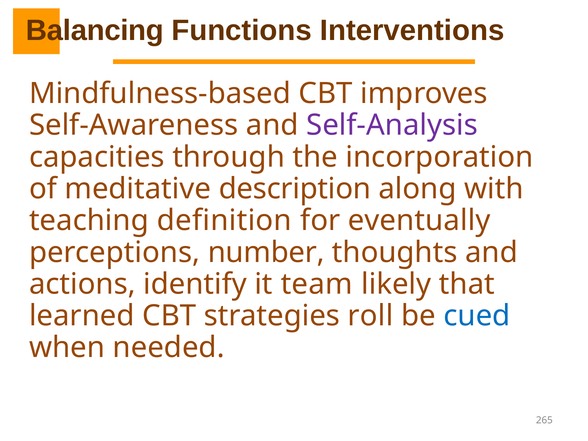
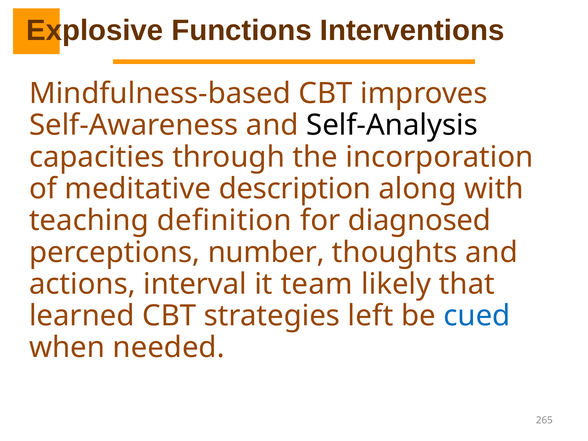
Balancing: Balancing -> Explosive
Self-Analysis colour: purple -> black
eventually: eventually -> diagnosed
identify: identify -> interval
roll: roll -> left
